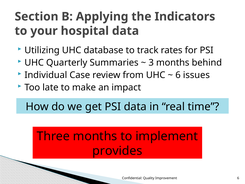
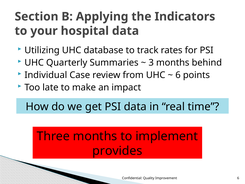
issues: issues -> points
